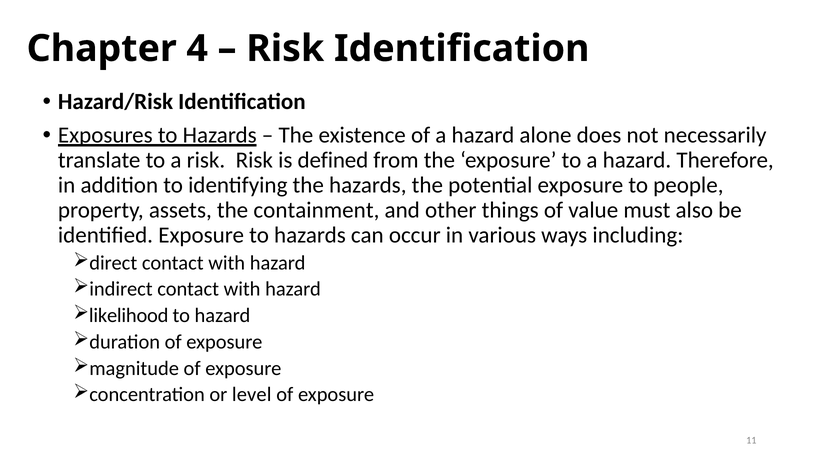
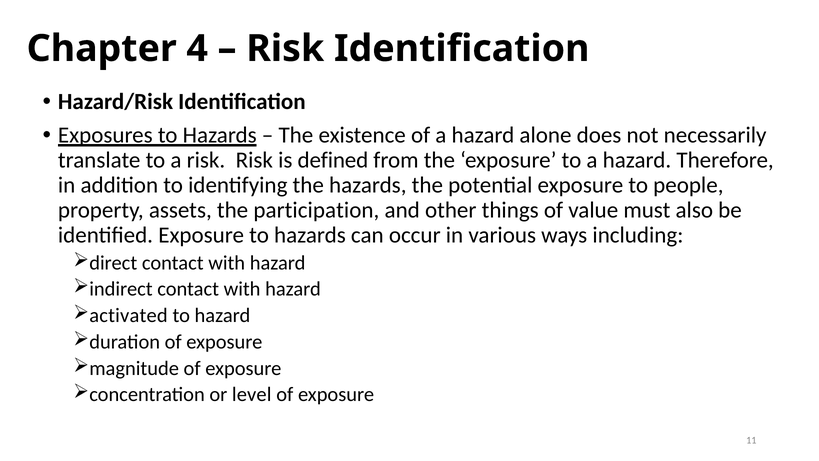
containment: containment -> participation
likelihood: likelihood -> activated
